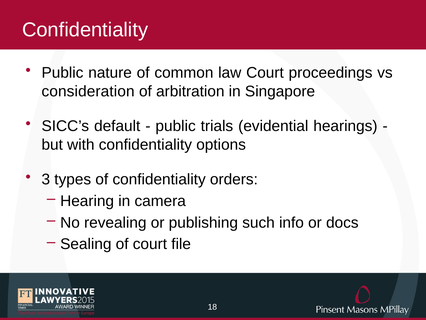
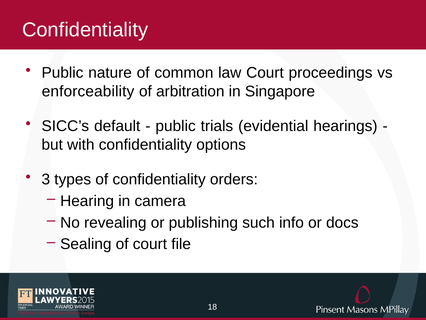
consideration: consideration -> enforceability
